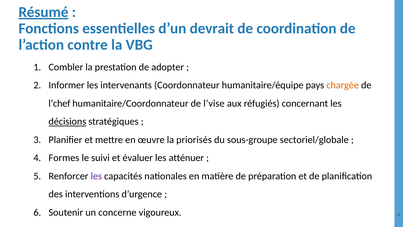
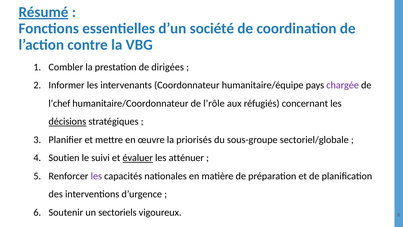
devrait: devrait -> société
adopter: adopter -> dirigées
chargée colour: orange -> purple
l’vise: l’vise -> l’rôle
Formes: Formes -> Soutien
évaluer underline: none -> present
concerne: concerne -> sectoriels
